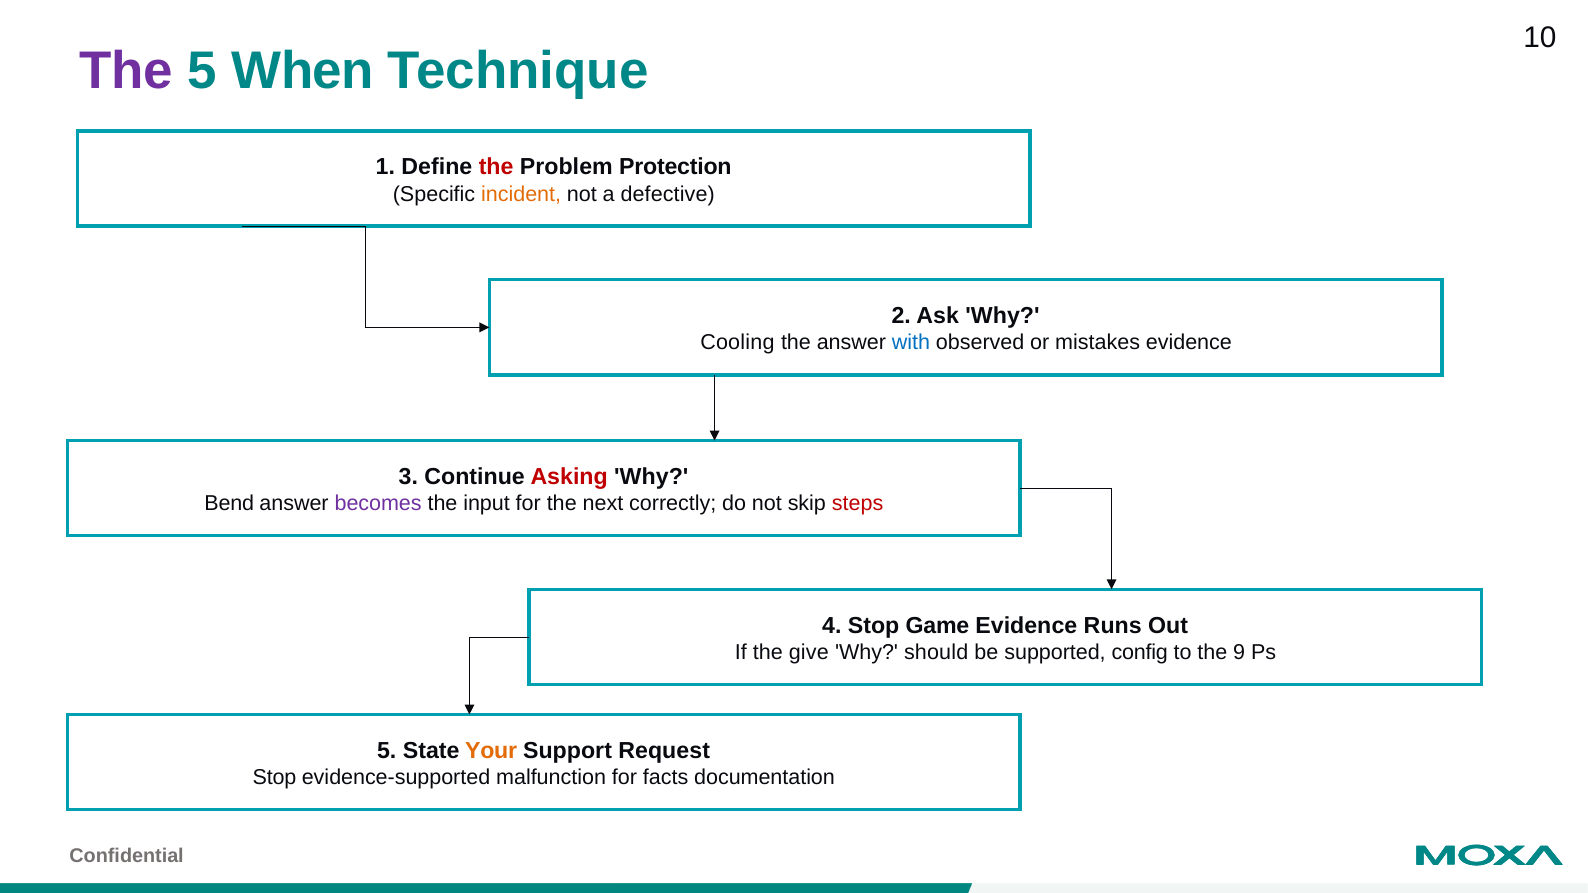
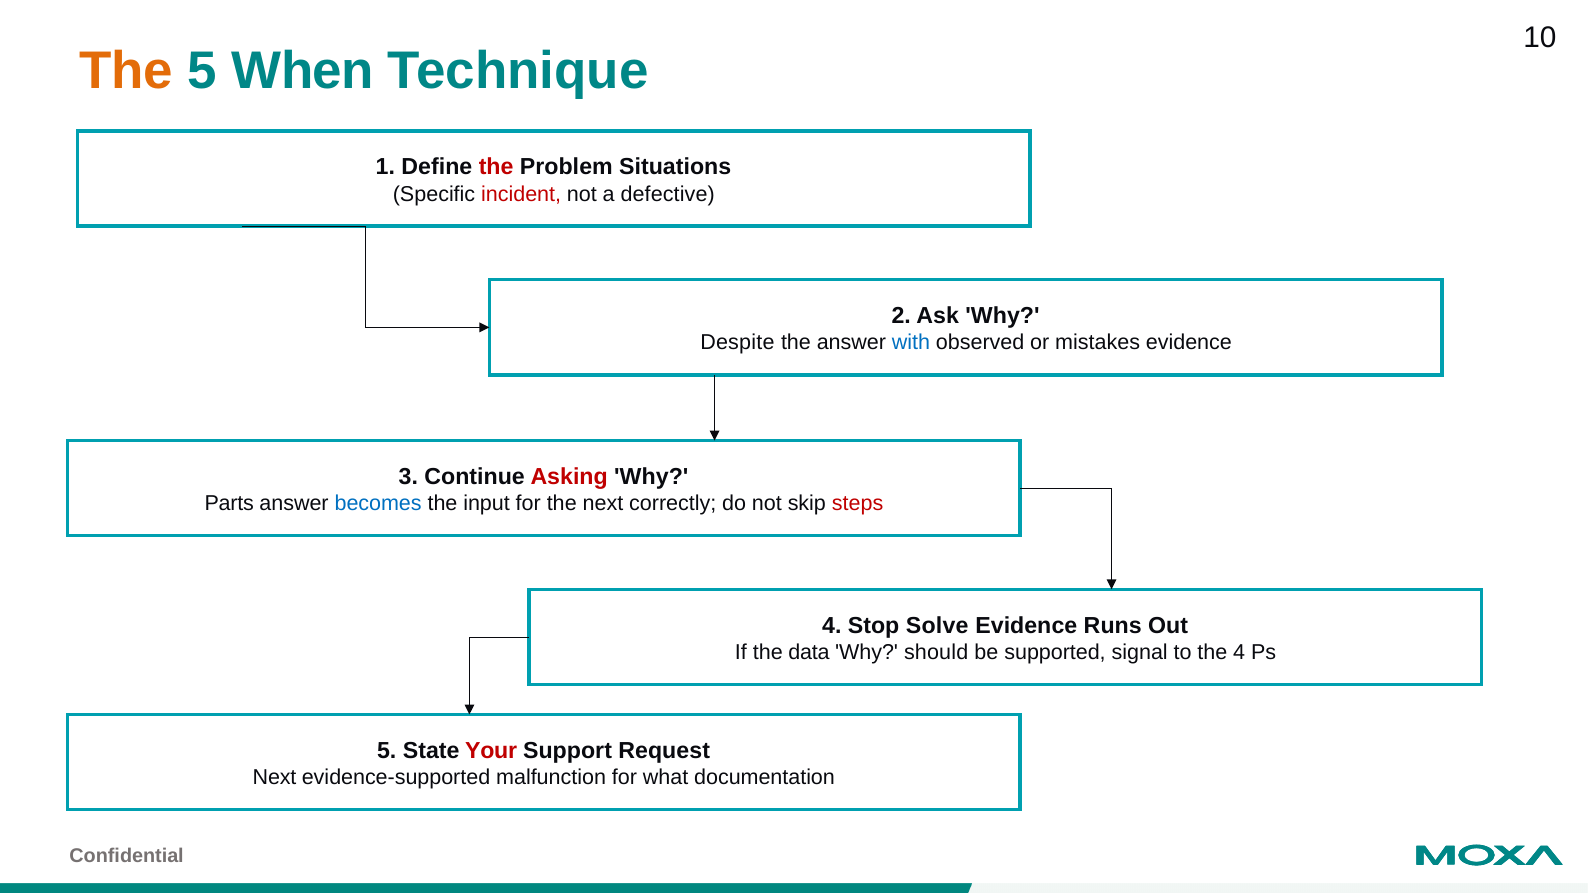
The at (126, 71) colour: purple -> orange
Protection: Protection -> Situations
incident colour: orange -> red
Cooling: Cooling -> Despite
Bend: Bend -> Parts
becomes colour: purple -> blue
Game: Game -> Solve
give: give -> data
config: config -> signal
the 9: 9 -> 4
Your colour: orange -> red
Stop at (275, 778): Stop -> Next
facts: facts -> what
